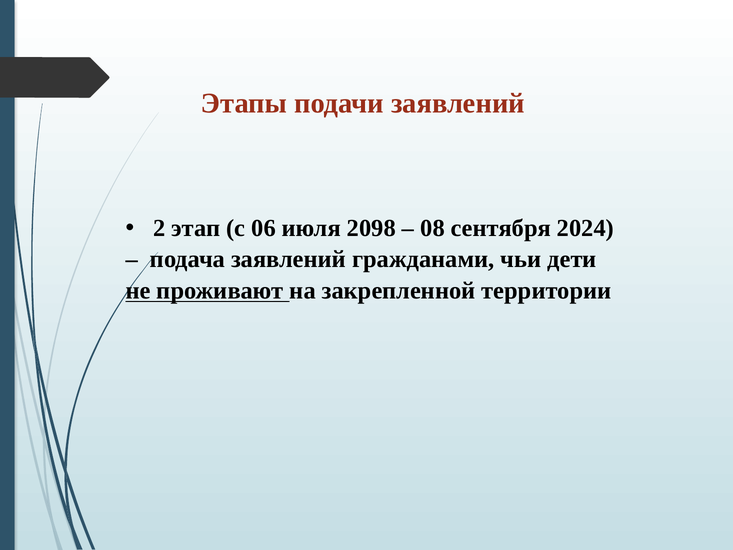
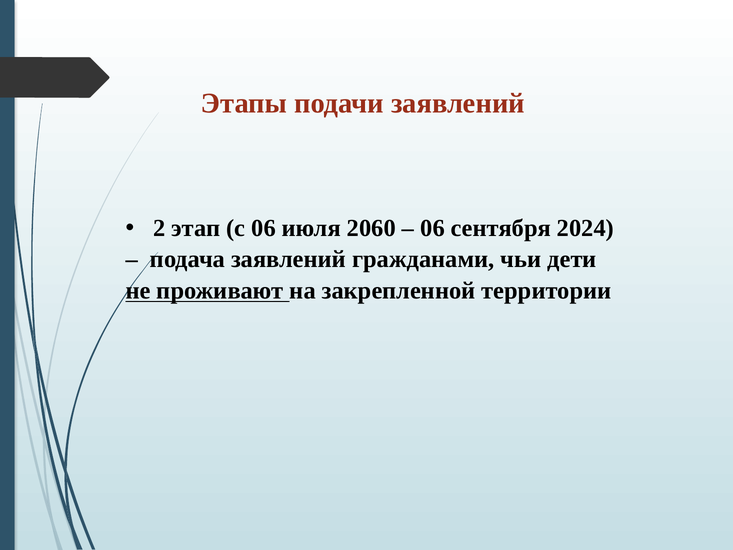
2098: 2098 -> 2060
08 at (433, 228): 08 -> 06
